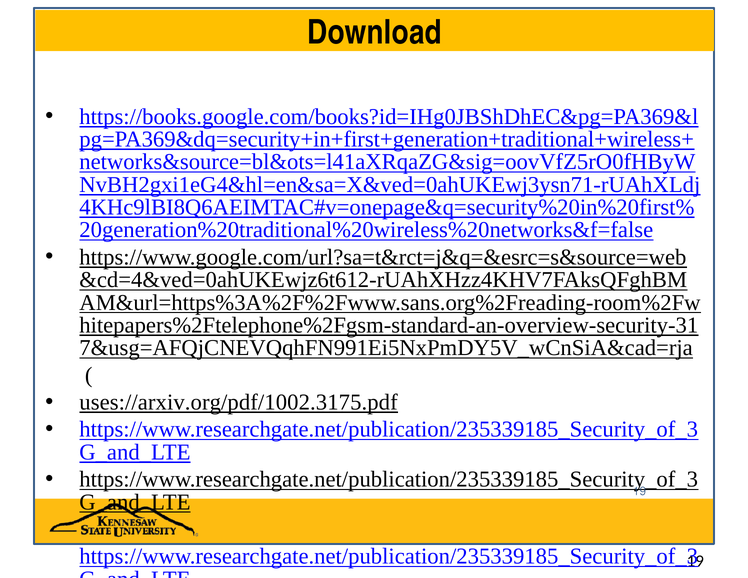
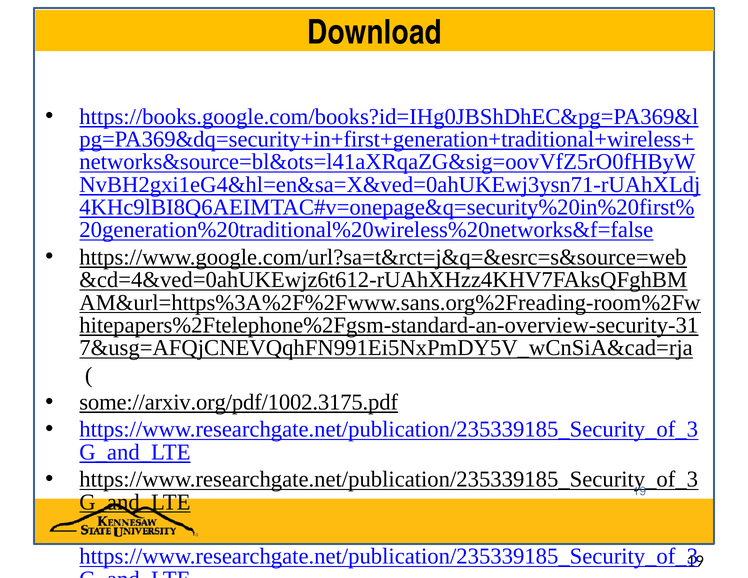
uses://arxiv.org/pdf/1002.3175.pdf: uses://arxiv.org/pdf/1002.3175.pdf -> some://arxiv.org/pdf/1002.3175.pdf
